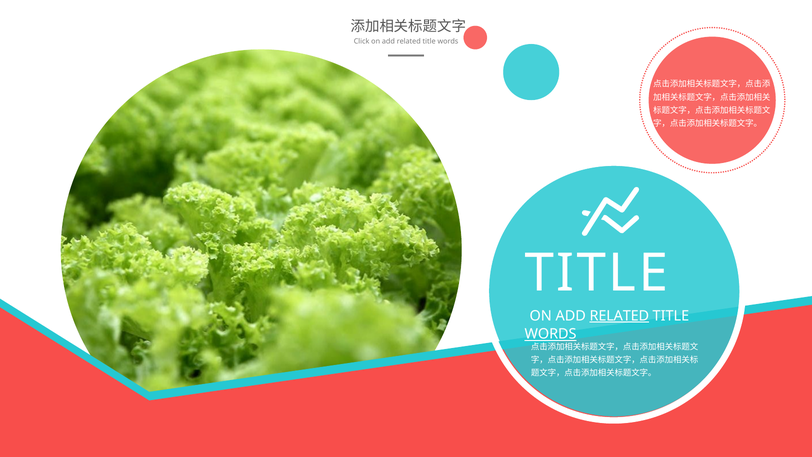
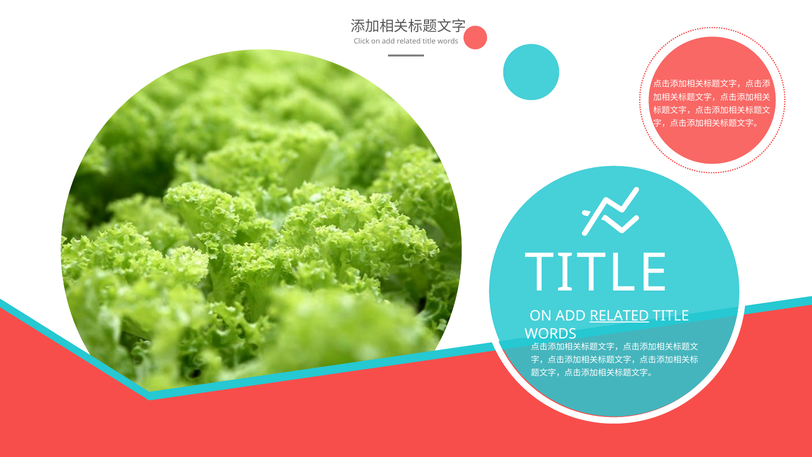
WORDS at (551, 334) underline: present -> none
